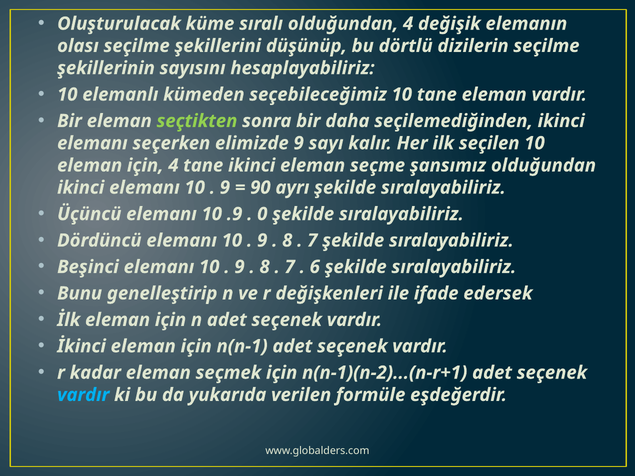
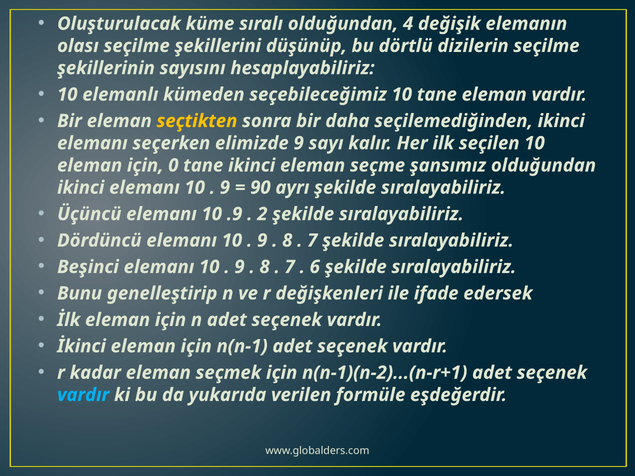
seçtikten colour: light green -> yellow
için 4: 4 -> 0
0: 0 -> 2
